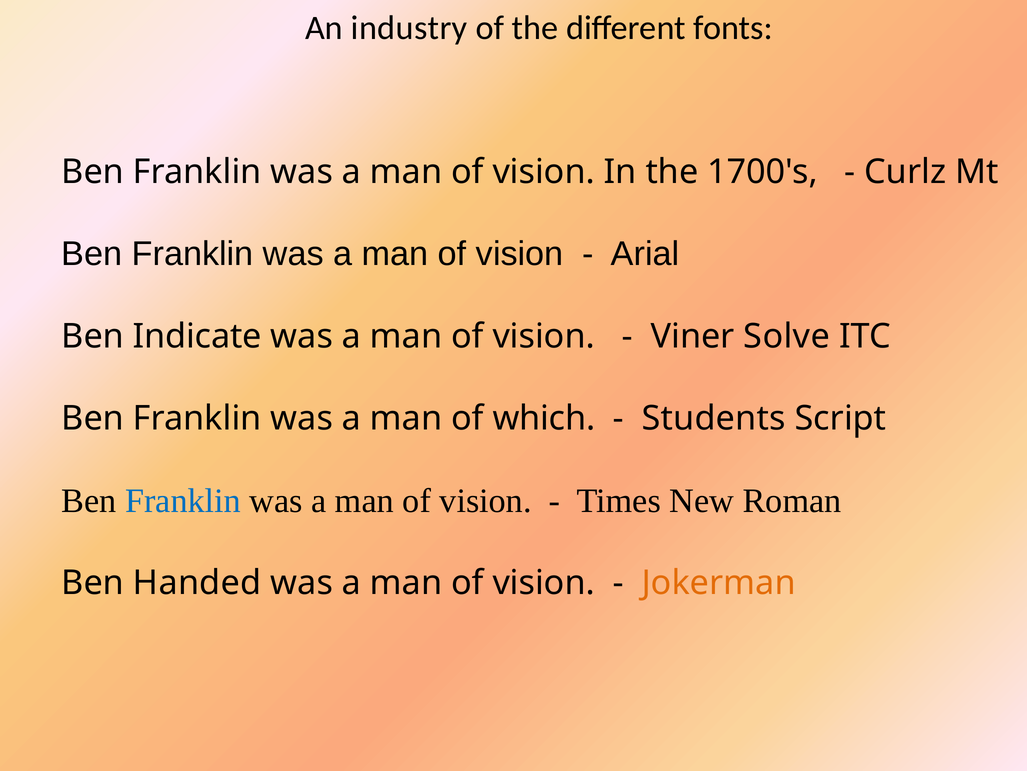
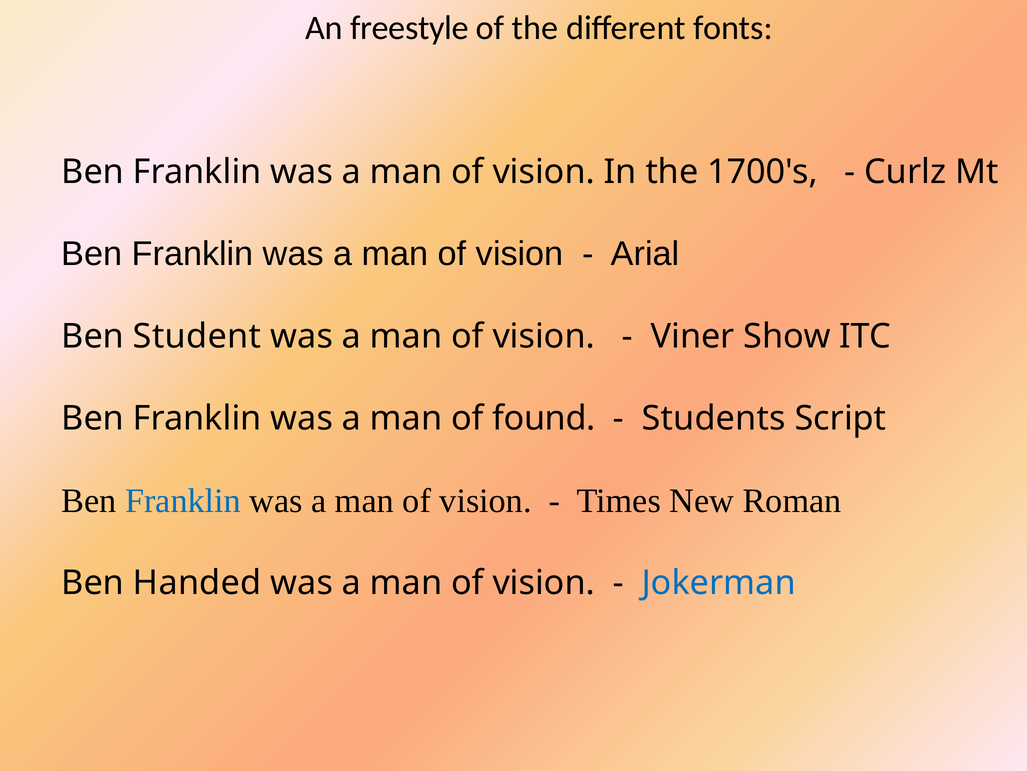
industry: industry -> freestyle
Indicate: Indicate -> Student
Solve: Solve -> Show
which: which -> found
Jokerman colour: orange -> blue
